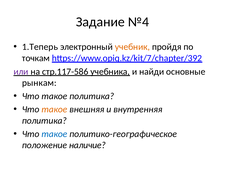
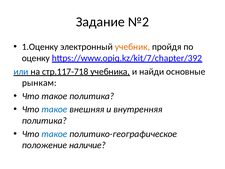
№4: №4 -> №2
1.Теперь: 1.Теперь -> 1.Оценку
точкам: точкам -> оценку
или colour: purple -> blue
стр.117-586: стр.117-586 -> стр.117-718
такое at (54, 109) colour: orange -> blue
